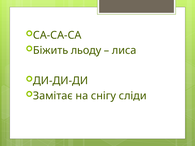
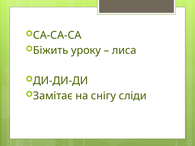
льоду: льоду -> уроку
